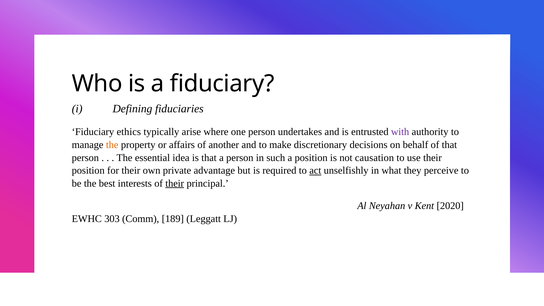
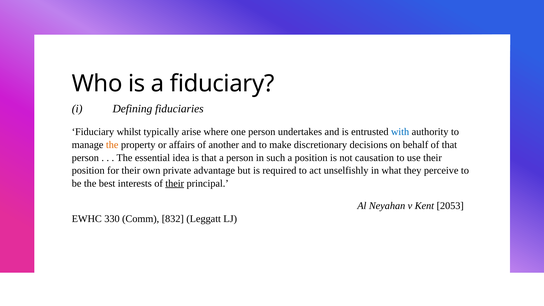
ethics: ethics -> whilst
with colour: purple -> blue
act underline: present -> none
2020: 2020 -> 2053
303: 303 -> 330
189: 189 -> 832
